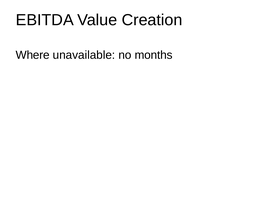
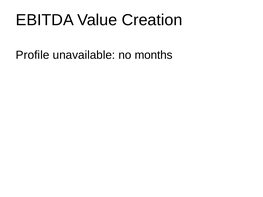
Where: Where -> Profile
